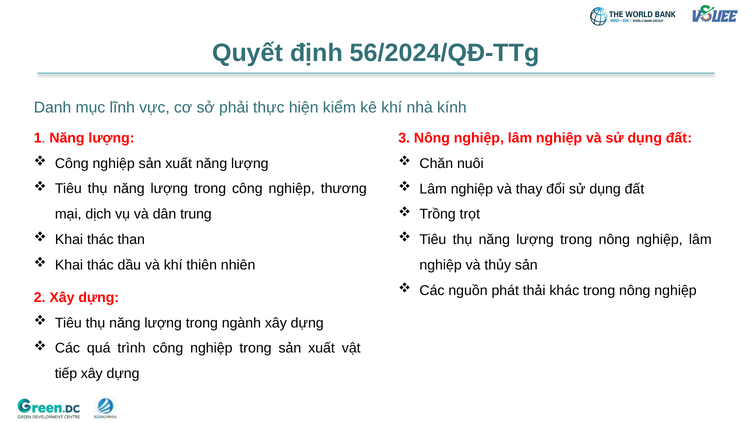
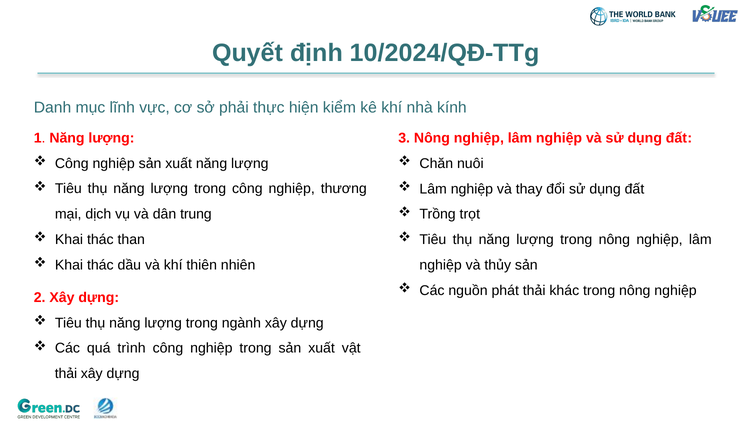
56/2024/QĐ-TTg: 56/2024/QĐ-TTg -> 10/2024/QĐ-TTg
tiếp at (66, 374): tiếp -> thải
